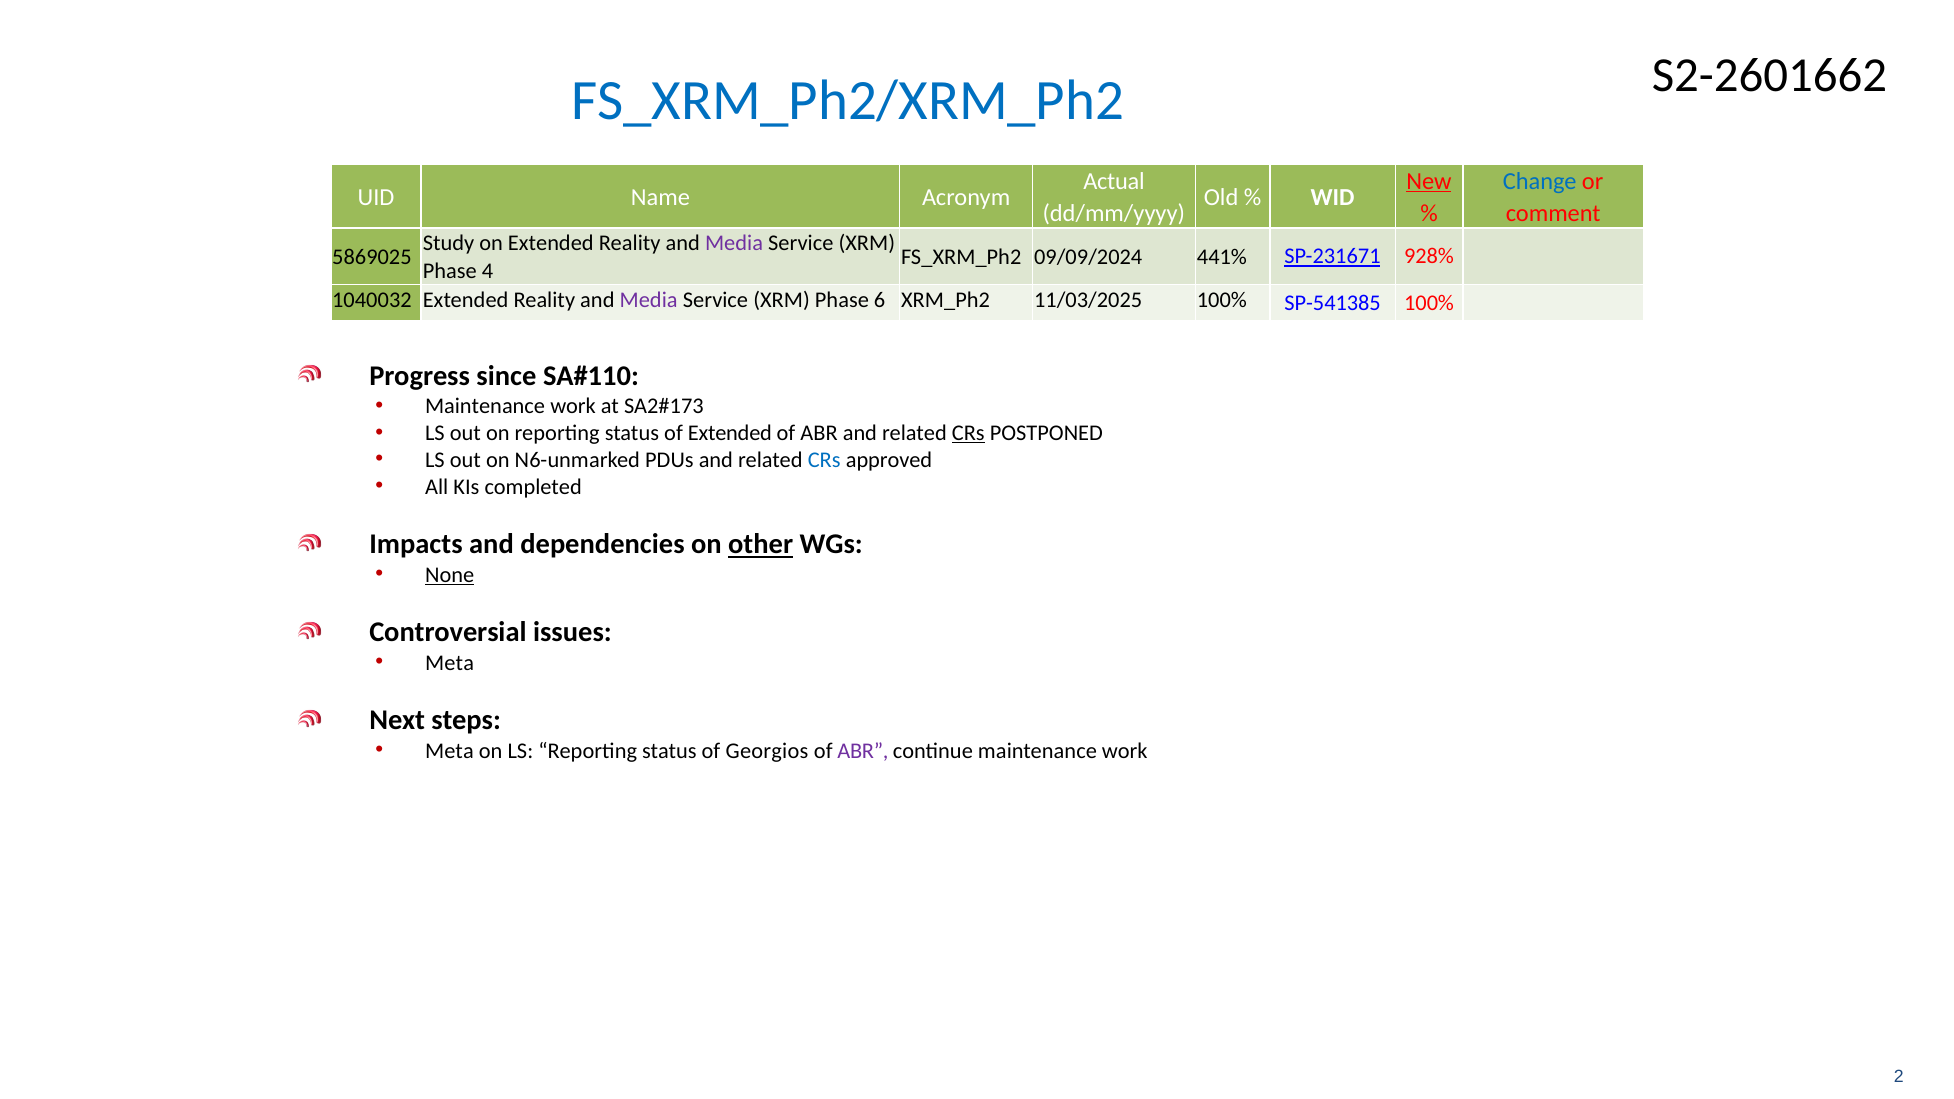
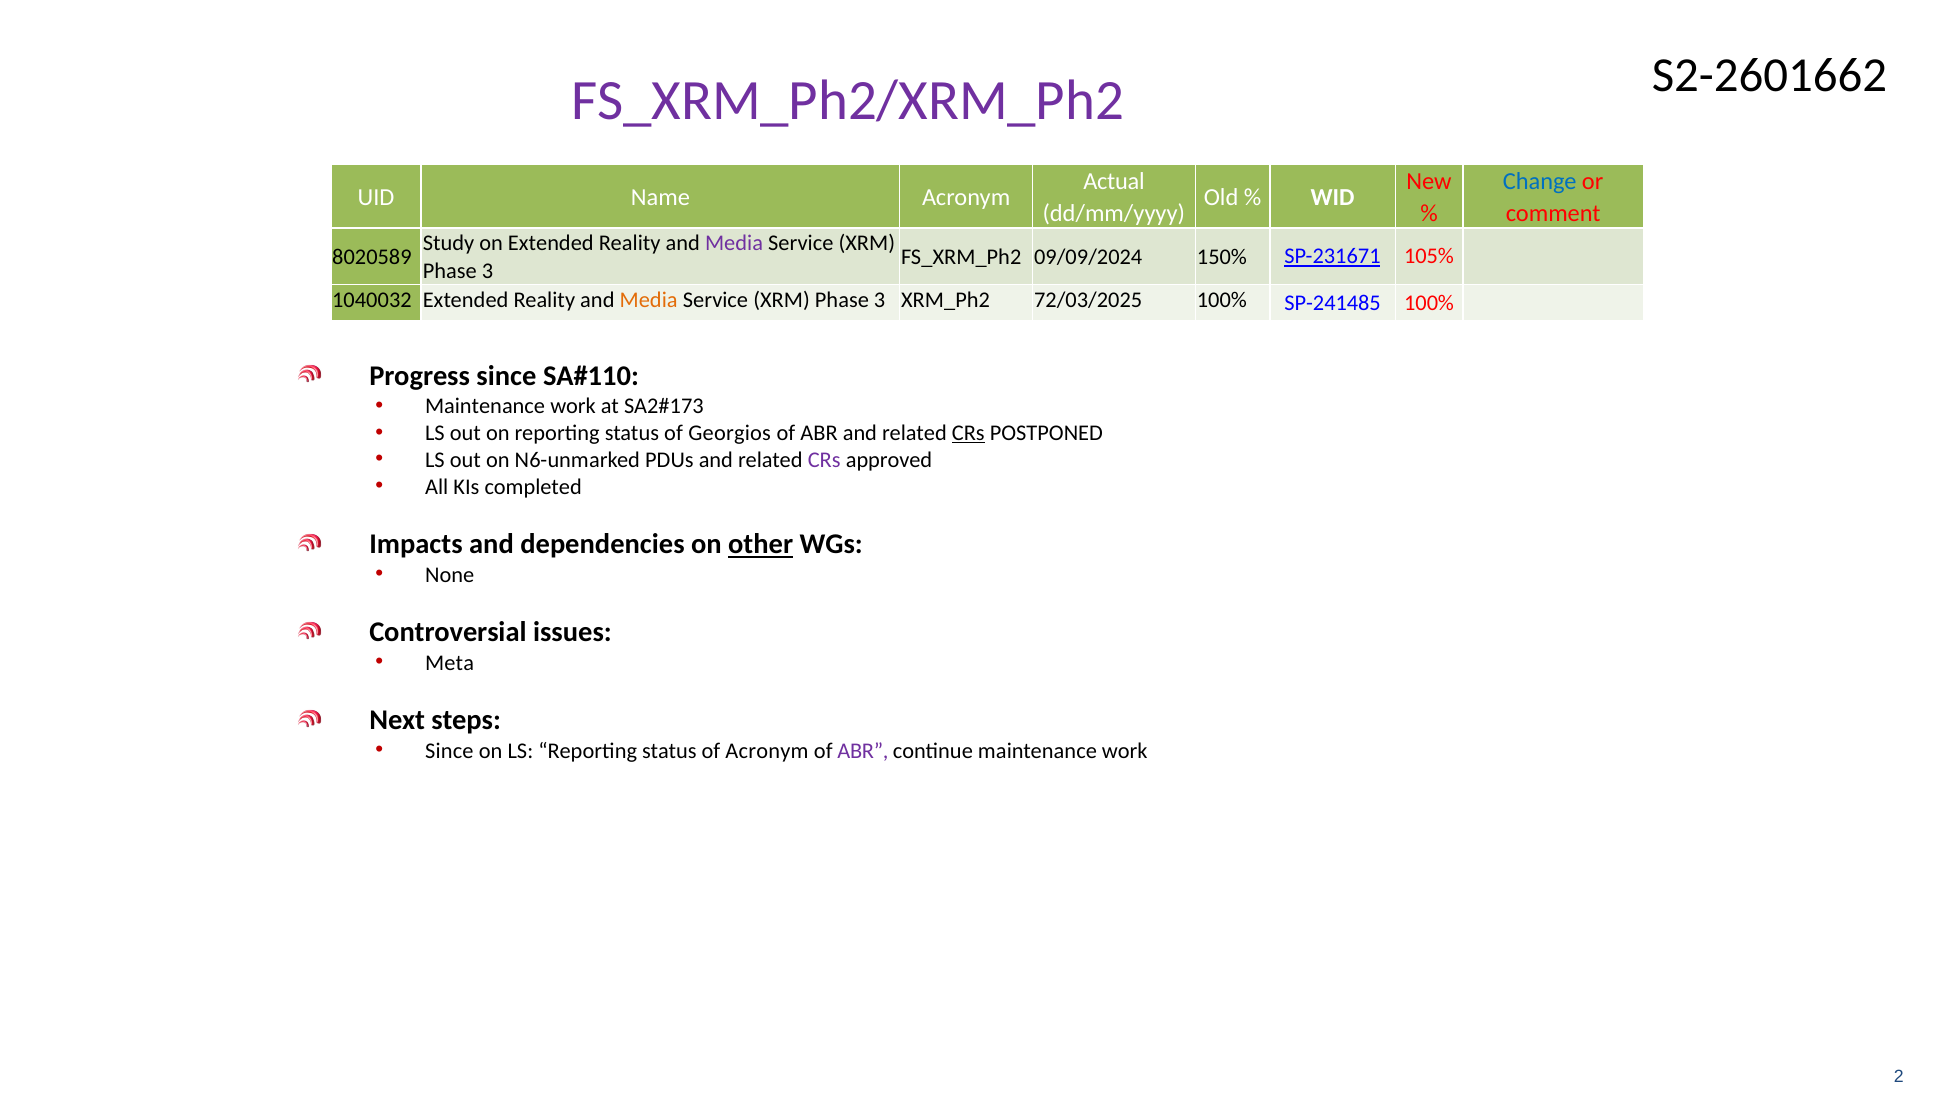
FS_XRM_Ph2/XRM_Ph2 colour: blue -> purple
New underline: present -> none
5869025: 5869025 -> 8020589
441%: 441% -> 150%
928%: 928% -> 105%
4 at (488, 271): 4 -> 3
Media at (649, 300) colour: purple -> orange
6 at (880, 300): 6 -> 3
11/03/2025: 11/03/2025 -> 72/03/2025
SP-541385: SP-541385 -> SP-241485
of Extended: Extended -> Georgios
CRs at (824, 460) colour: blue -> purple
None underline: present -> none
Meta at (449, 751): Meta -> Since
of Georgios: Georgios -> Acronym
